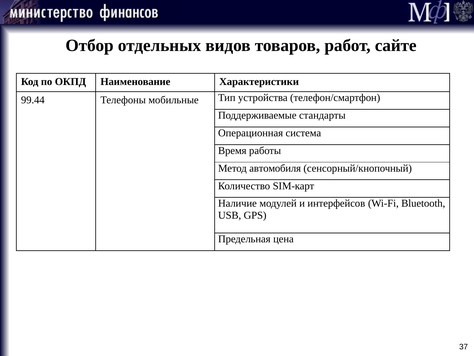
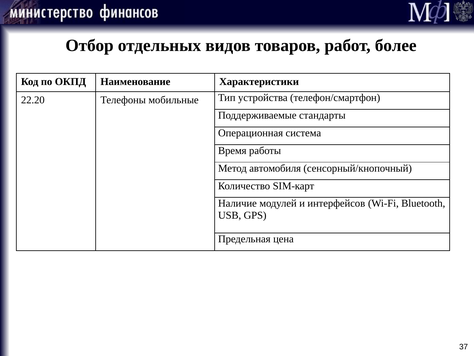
сайте: сайте -> более
99.44: 99.44 -> 22.20
